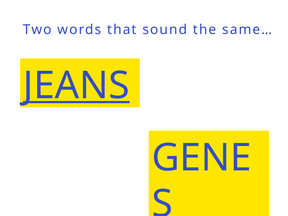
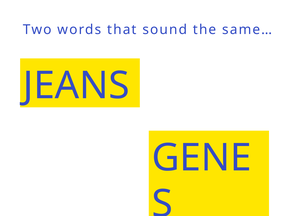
JEANS underline: present -> none
